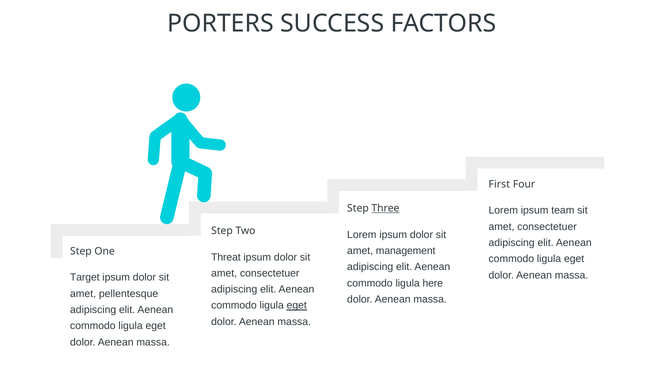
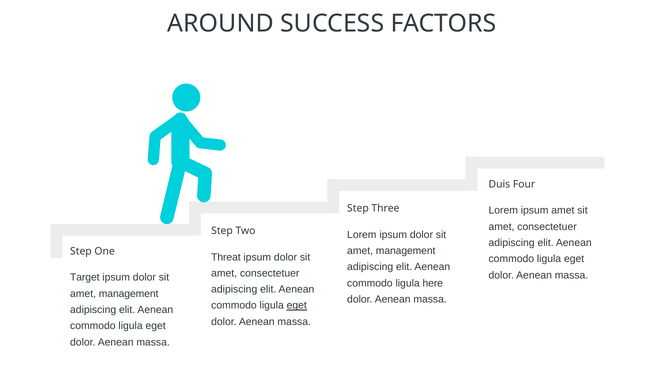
PORTERS: PORTERS -> AROUND
First: First -> Duis
Three underline: present -> none
ipsum team: team -> amet
pellentesque at (129, 294): pellentesque -> management
